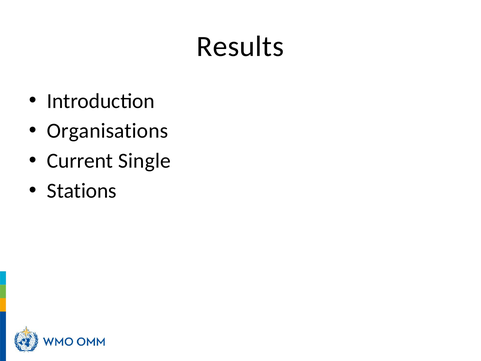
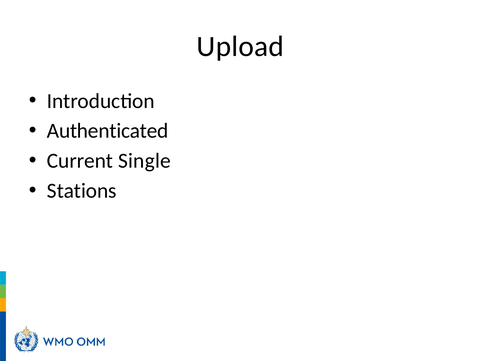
Results: Results -> Upload
Organisations: Organisations -> Authenticated
